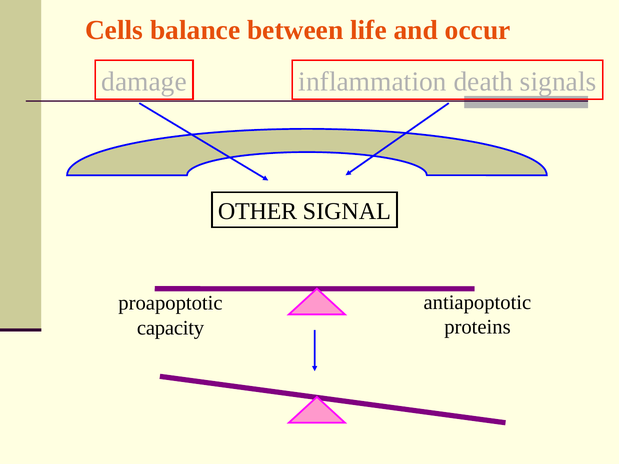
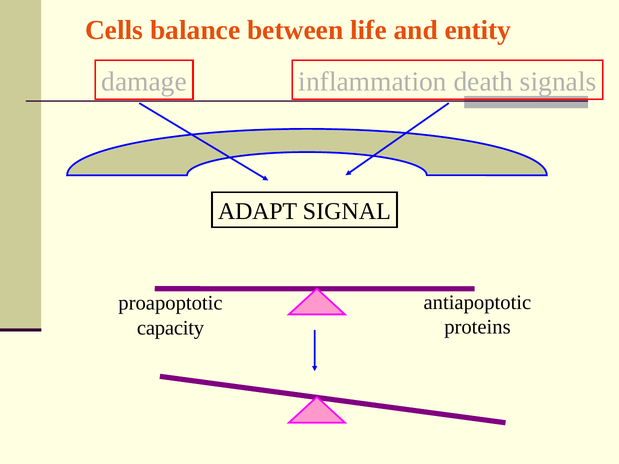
occur: occur -> entity
OTHER: OTHER -> ADAPT
